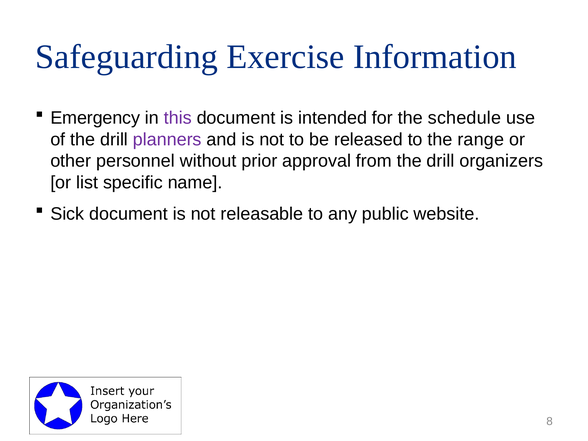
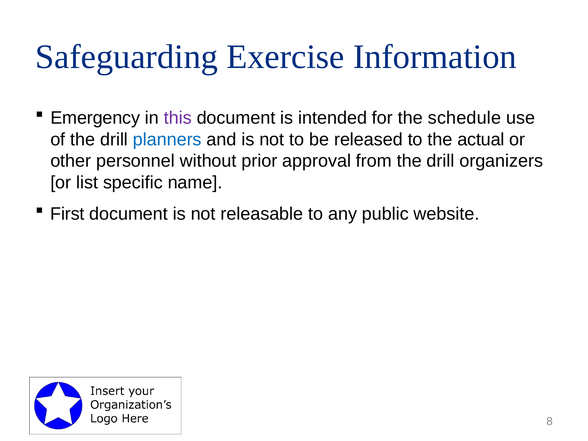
planners colour: purple -> blue
range: range -> actual
Sick: Sick -> First
